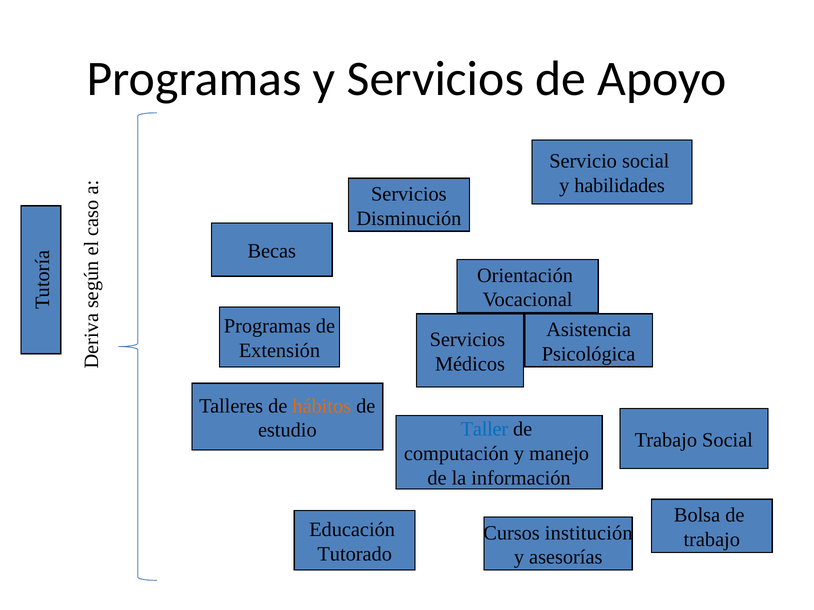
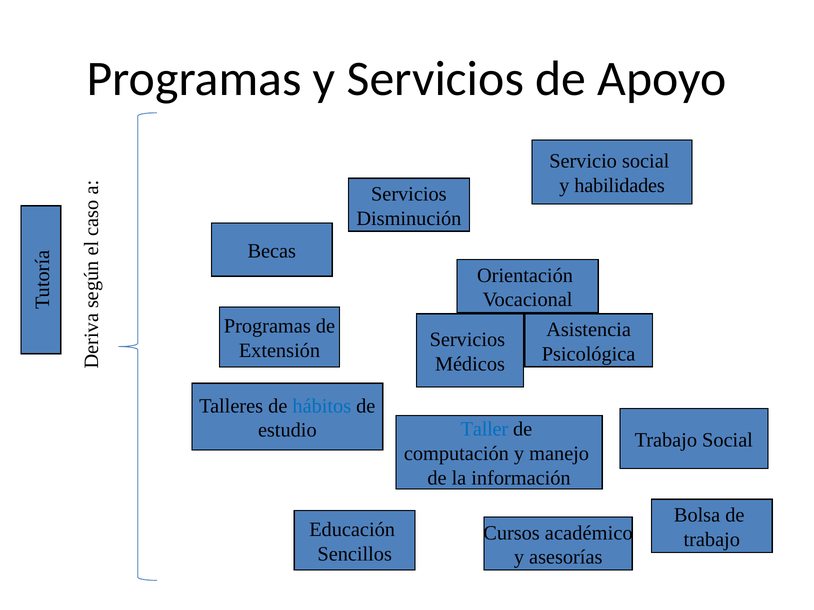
hábitos colour: orange -> blue
institución: institución -> académico
Tutorado: Tutorado -> Sencillos
